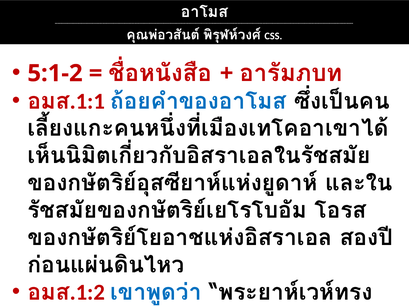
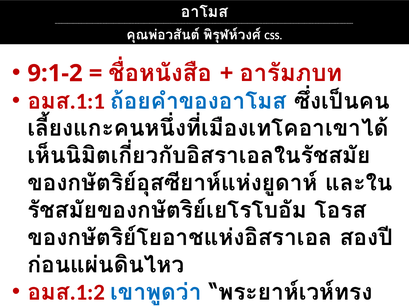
5:1-2: 5:1-2 -> 9:1-2
